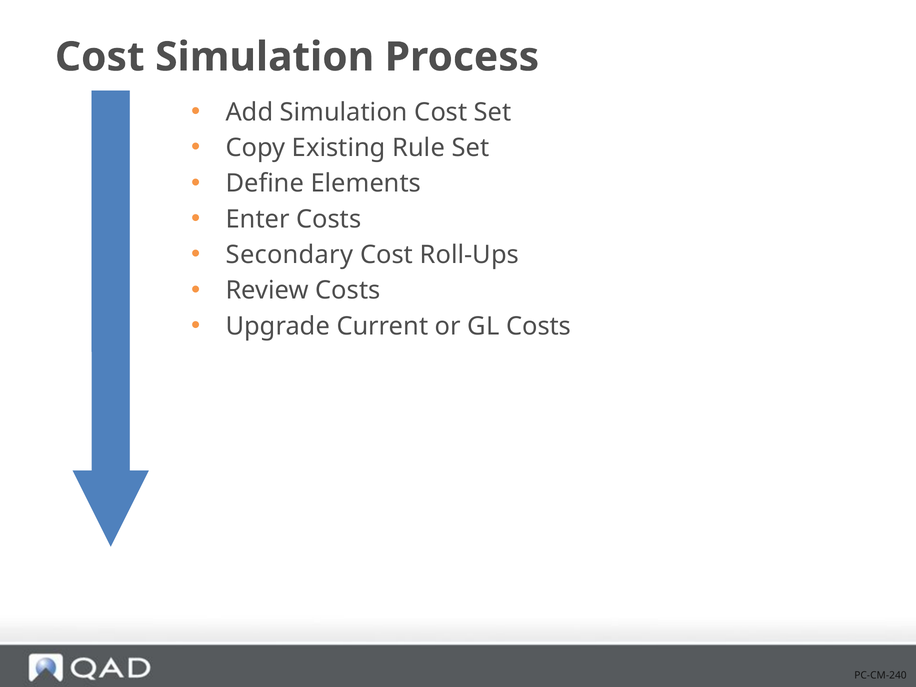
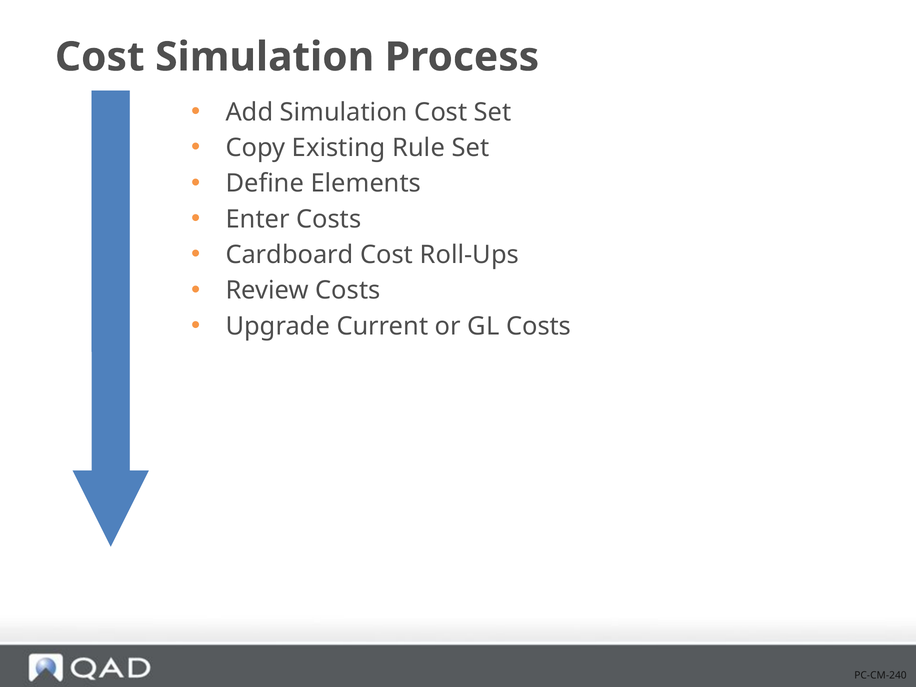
Secondary: Secondary -> Cardboard
